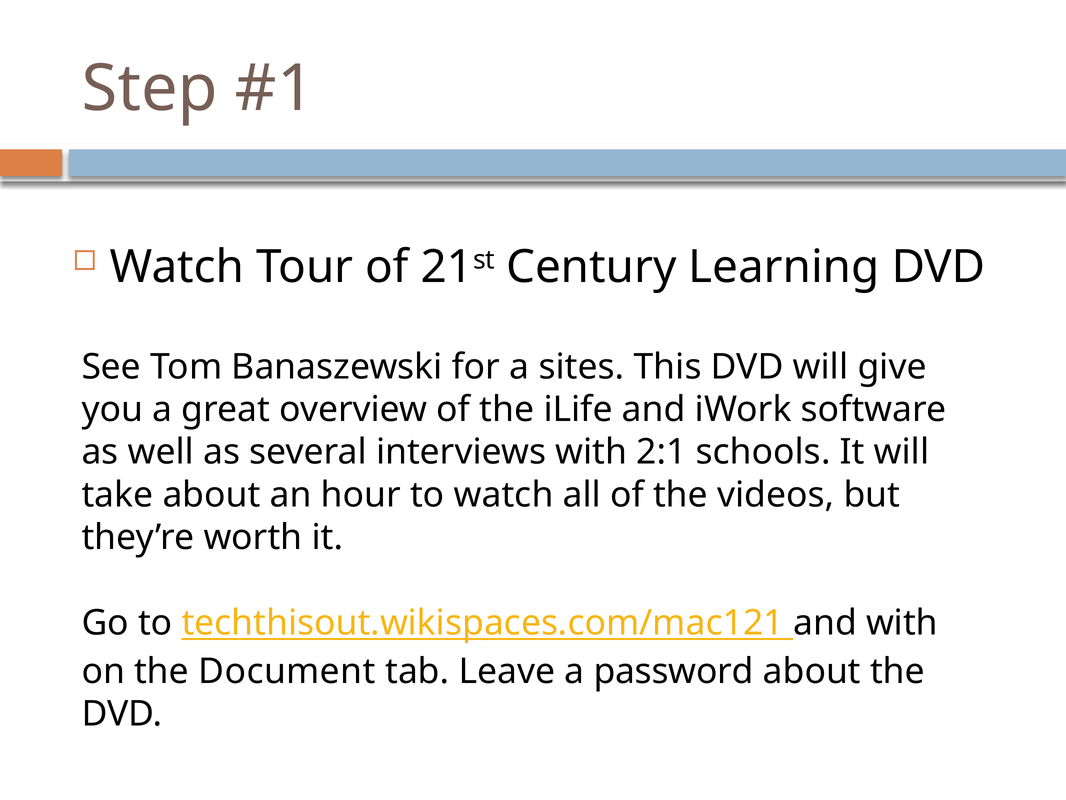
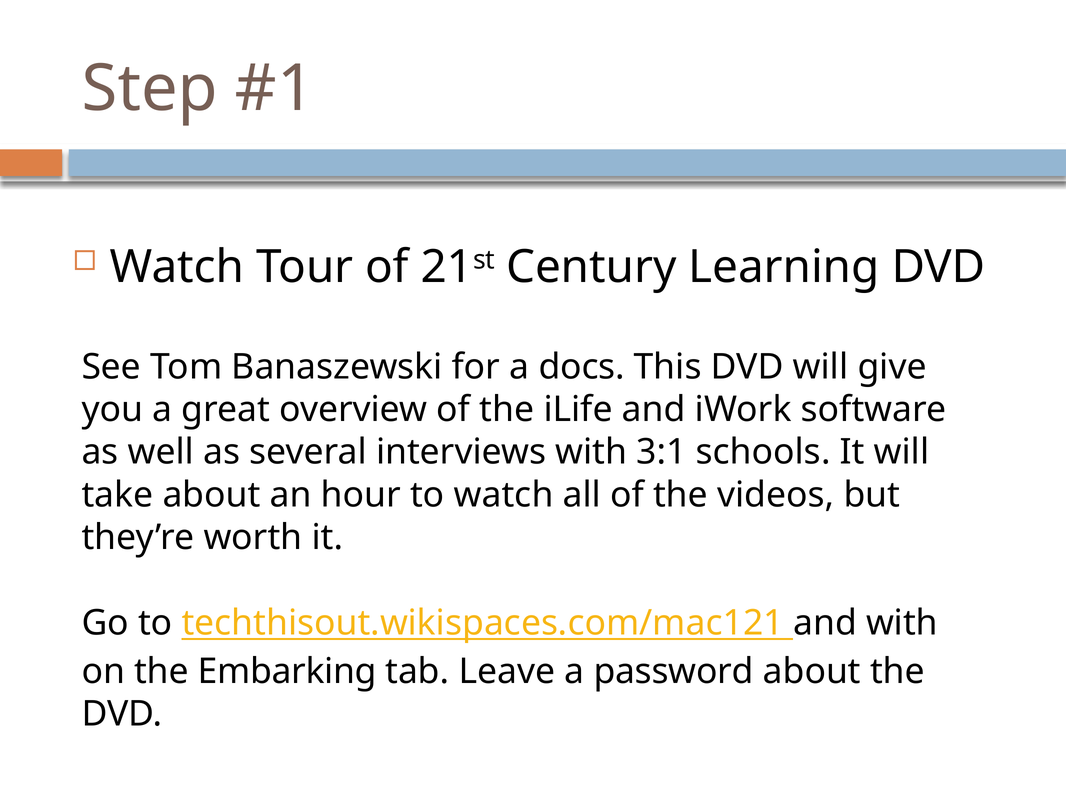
sites: sites -> docs
2:1: 2:1 -> 3:1
Document: Document -> Embarking
